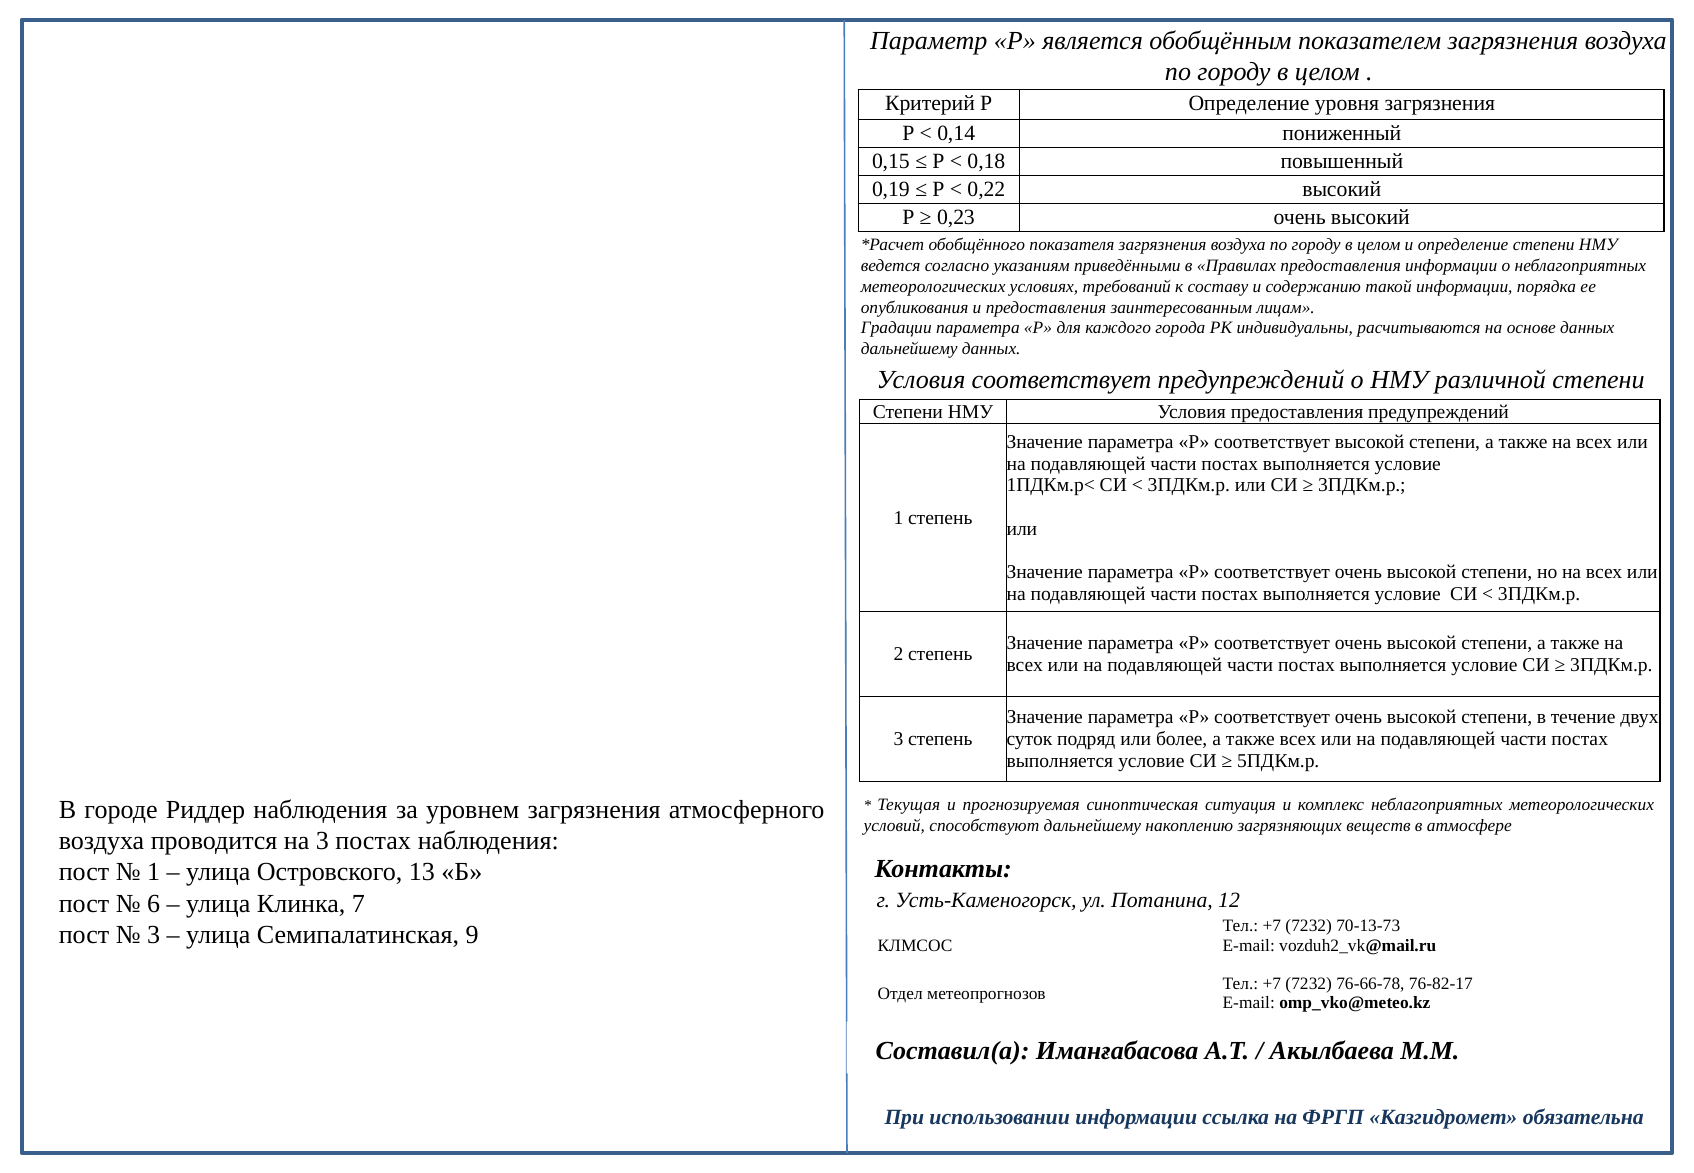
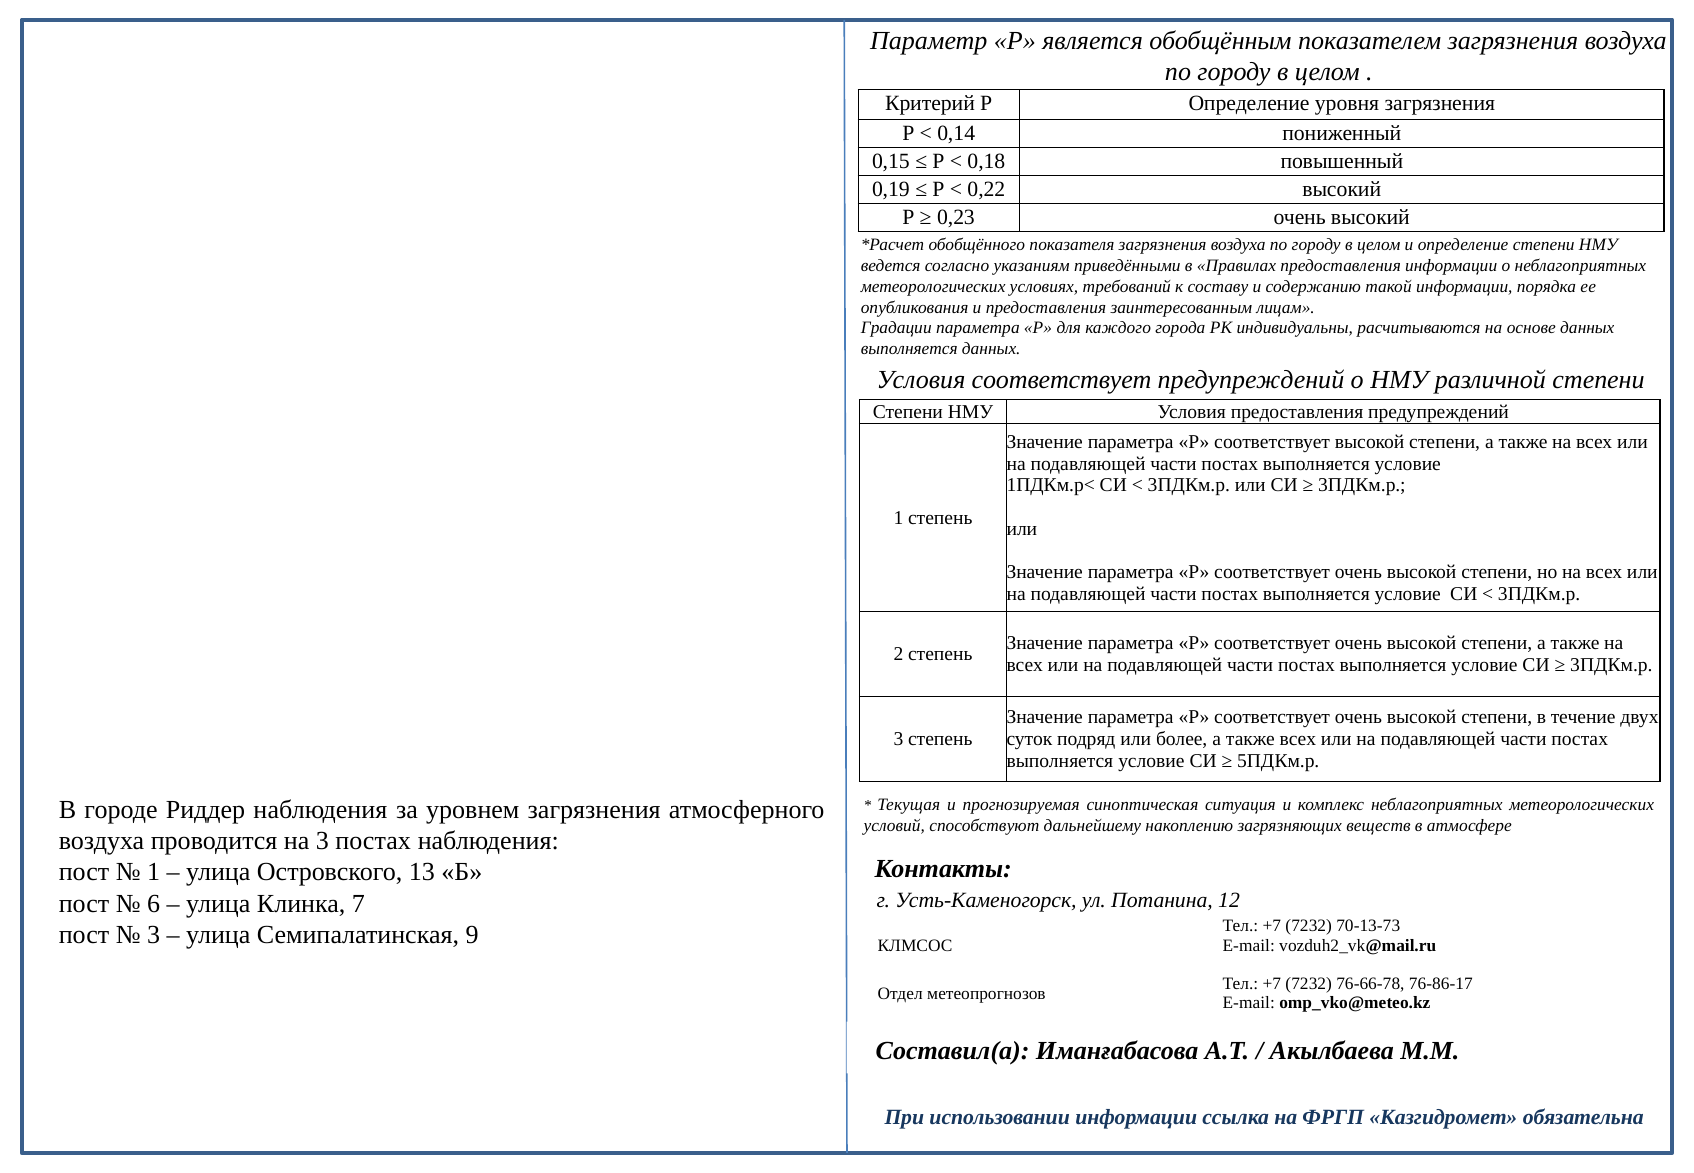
дальнейшему at (909, 349): дальнейшему -> выполняется
76-82-17: 76-82-17 -> 76-86-17
